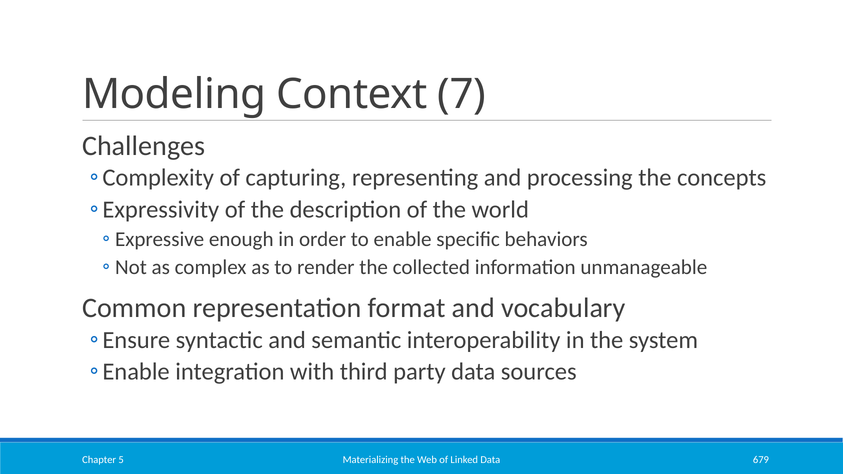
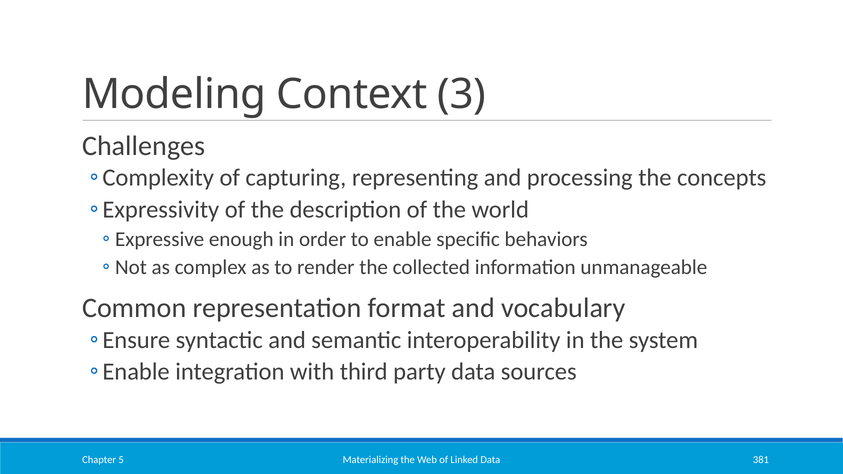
7: 7 -> 3
679: 679 -> 381
